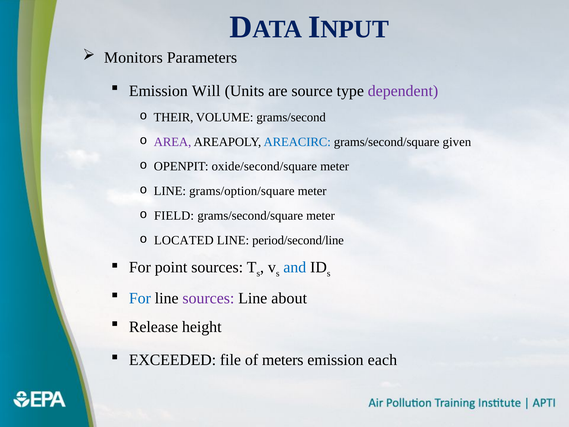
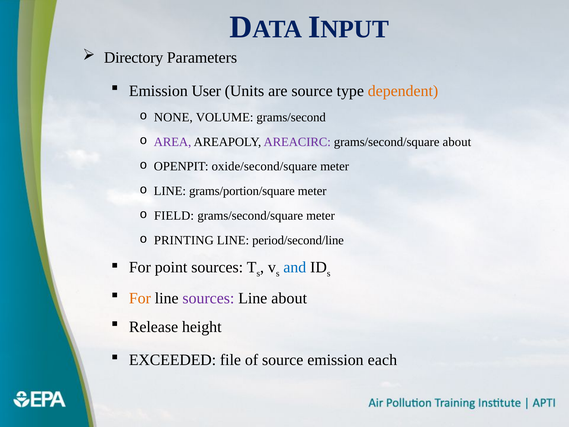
Monitors: Monitors -> Directory
Will: Will -> User
dependent colour: purple -> orange
THEIR: THEIR -> NONE
AREACIRC colour: blue -> purple
grams/second/square given: given -> about
grams/option/square: grams/option/square -> grams/portion/square
LOCATED: LOCATED -> PRINTING
For at (140, 298) colour: blue -> orange
of meters: meters -> source
